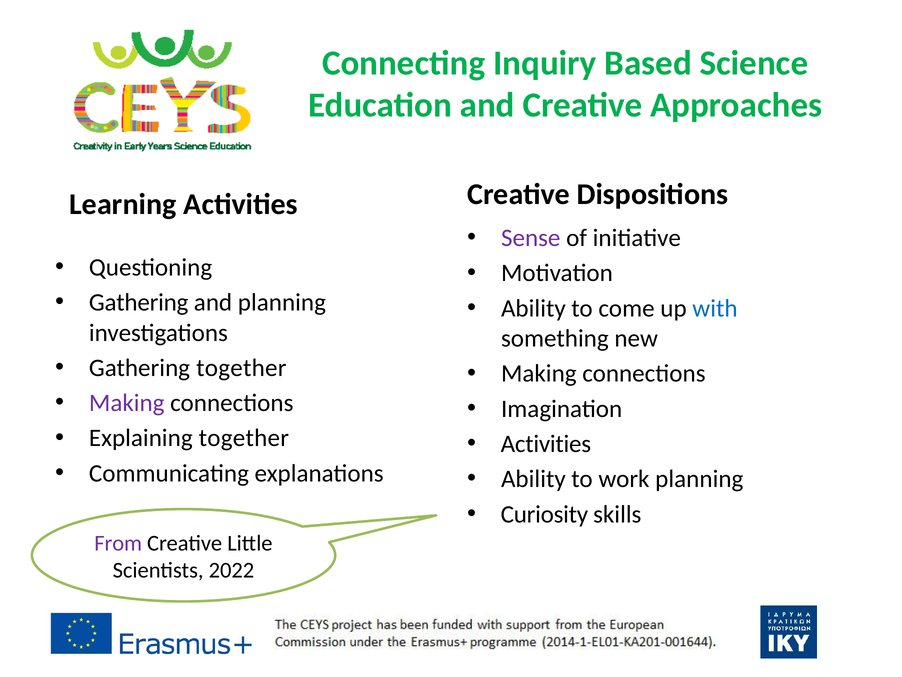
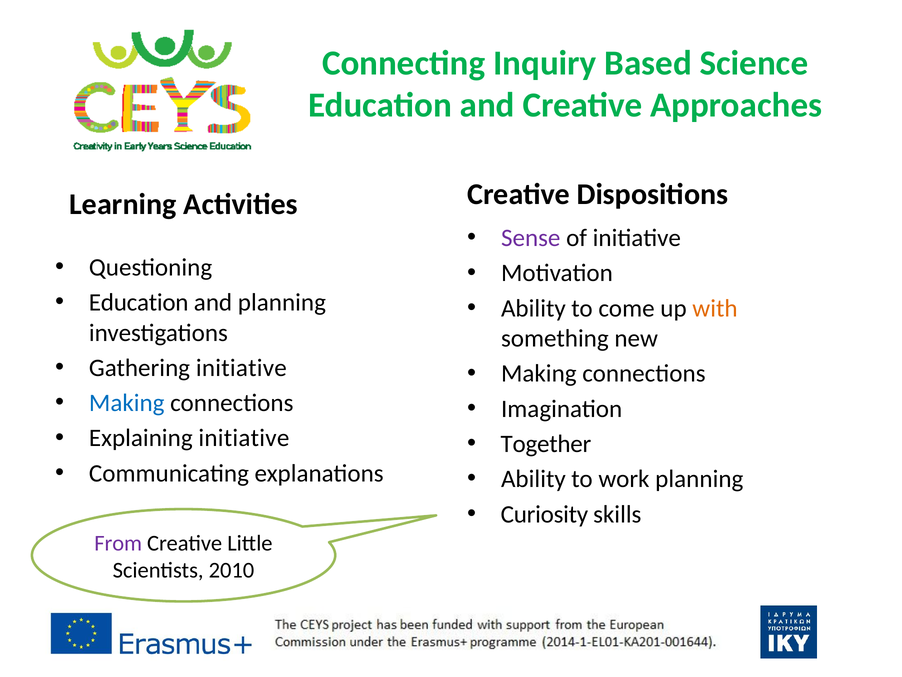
Gathering at (139, 302): Gathering -> Education
with colour: blue -> orange
Gathering together: together -> initiative
Making at (127, 403) colour: purple -> blue
Explaining together: together -> initiative
Activities at (546, 444): Activities -> Together
2022: 2022 -> 2010
